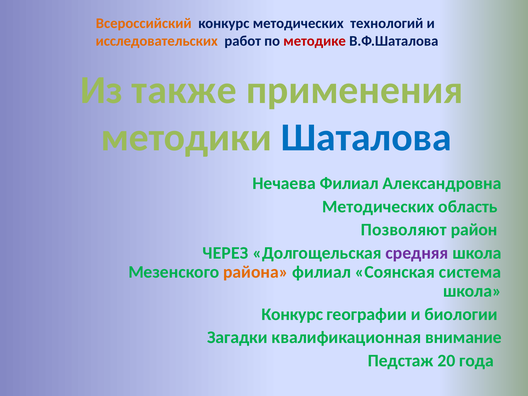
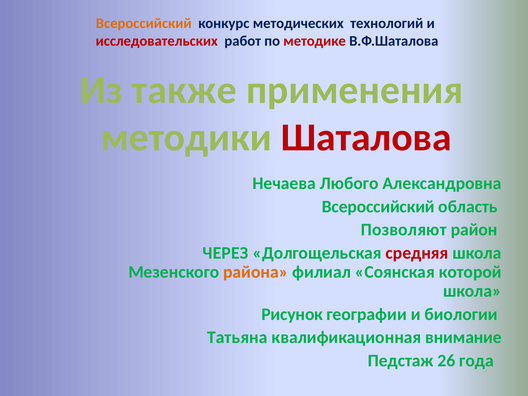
исследовательских colour: orange -> red
Шаталова colour: blue -> red
Нечаева Филиал: Филиал -> Любого
Методических at (378, 207): Методических -> Всероссийский
средняя colour: purple -> red
система: система -> которой
Конкурс at (292, 314): Конкурс -> Рисунок
Загадки: Загадки -> Татьяна
20: 20 -> 26
